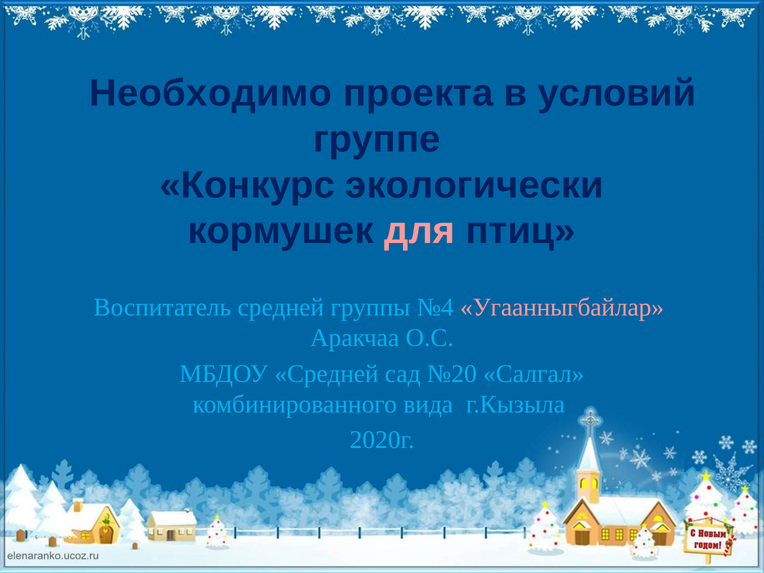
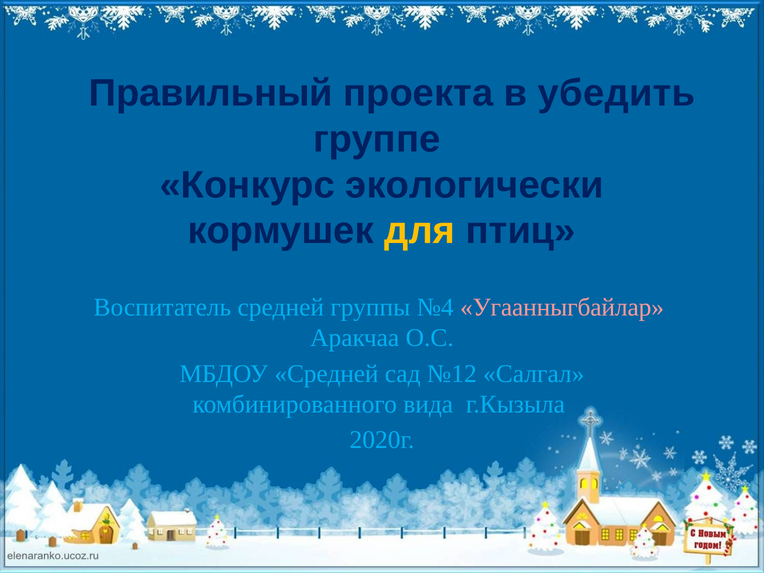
Необходимо: Необходимо -> Правильный
условий: условий -> убедить
для colour: pink -> yellow
№20: №20 -> №12
